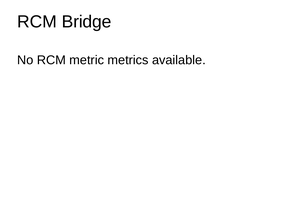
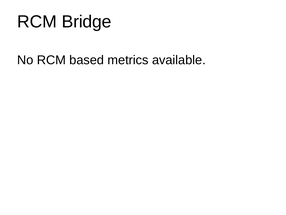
metric: metric -> based
